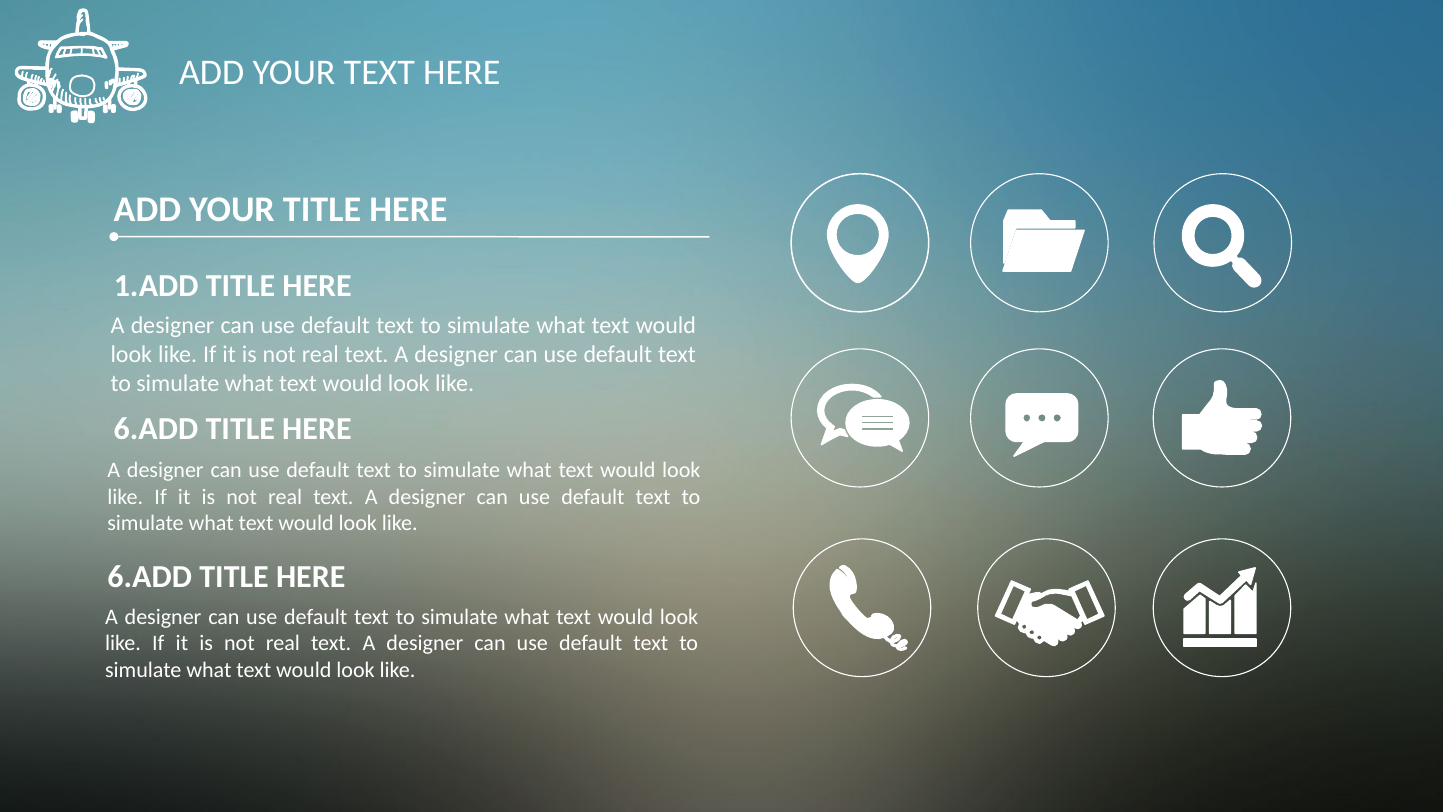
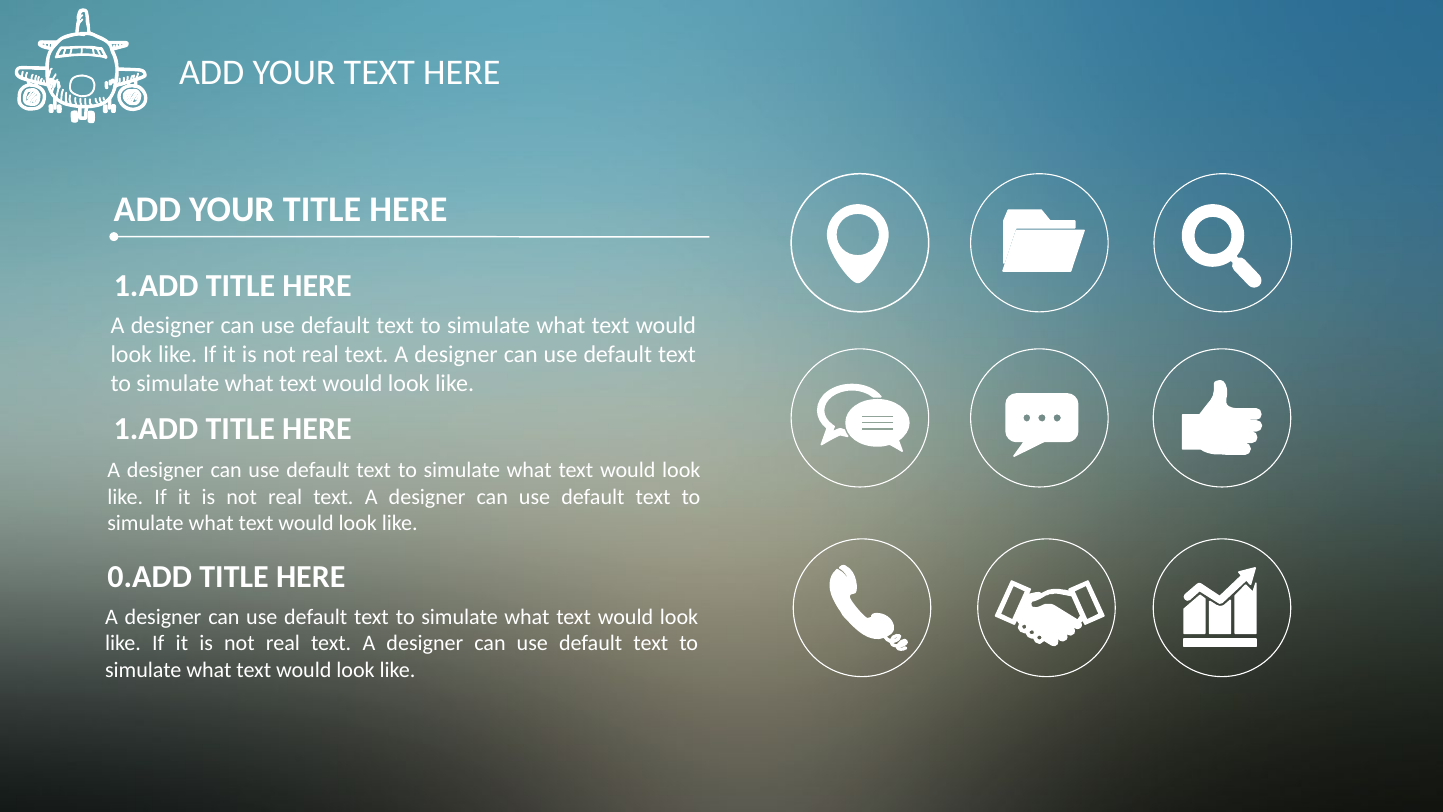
6.ADD at (156, 429): 6.ADD -> 1.ADD
6.ADD at (150, 577): 6.ADD -> 0.ADD
